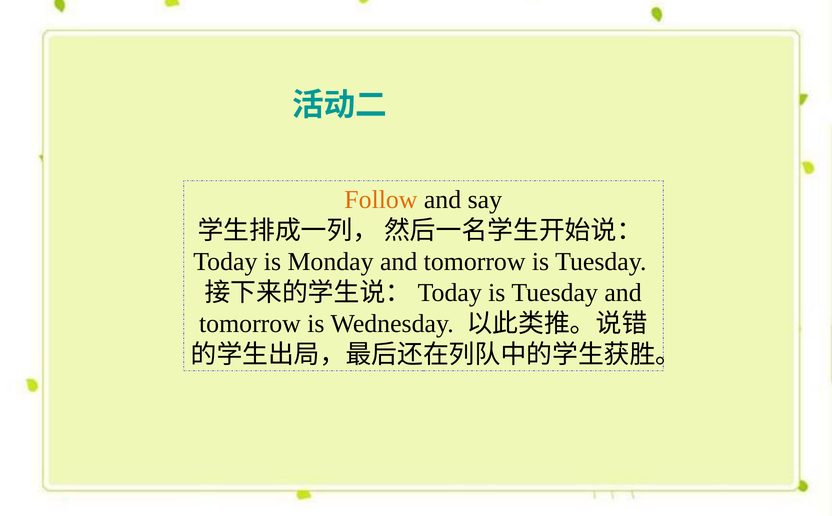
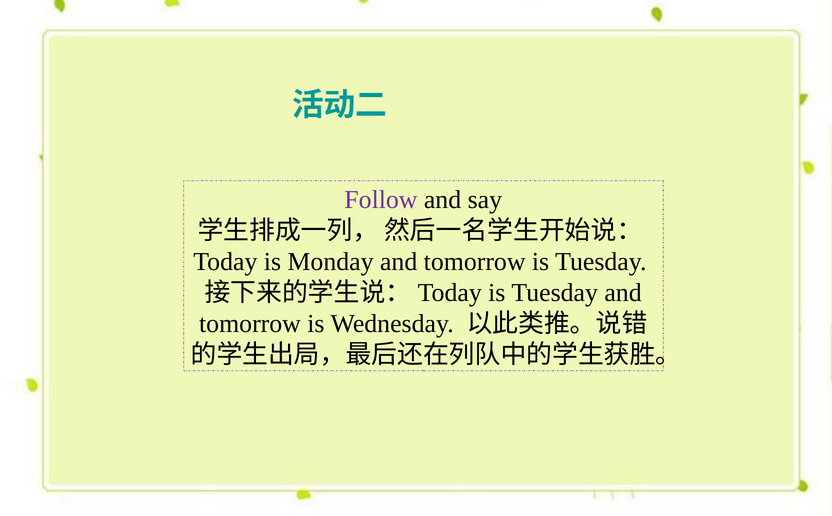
Follow colour: orange -> purple
